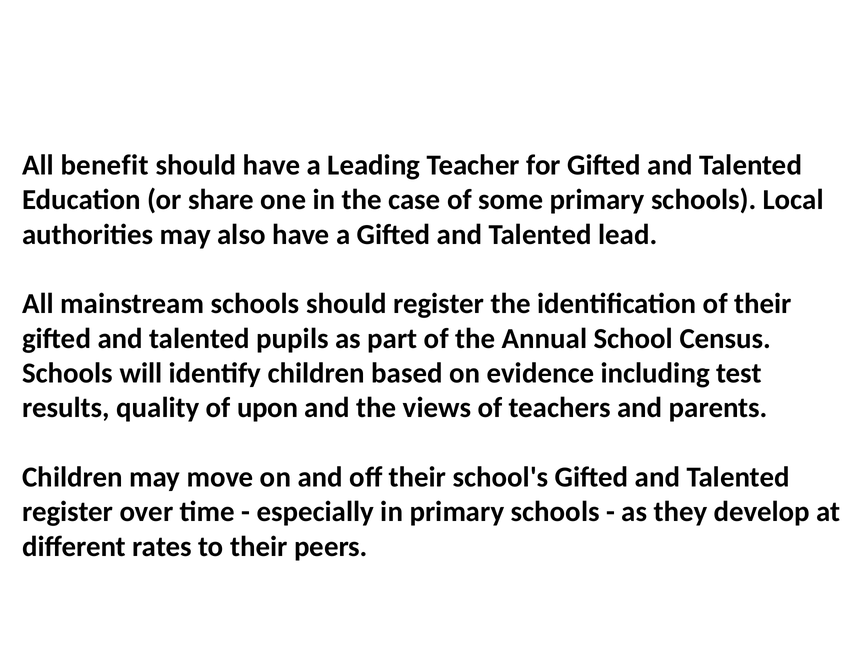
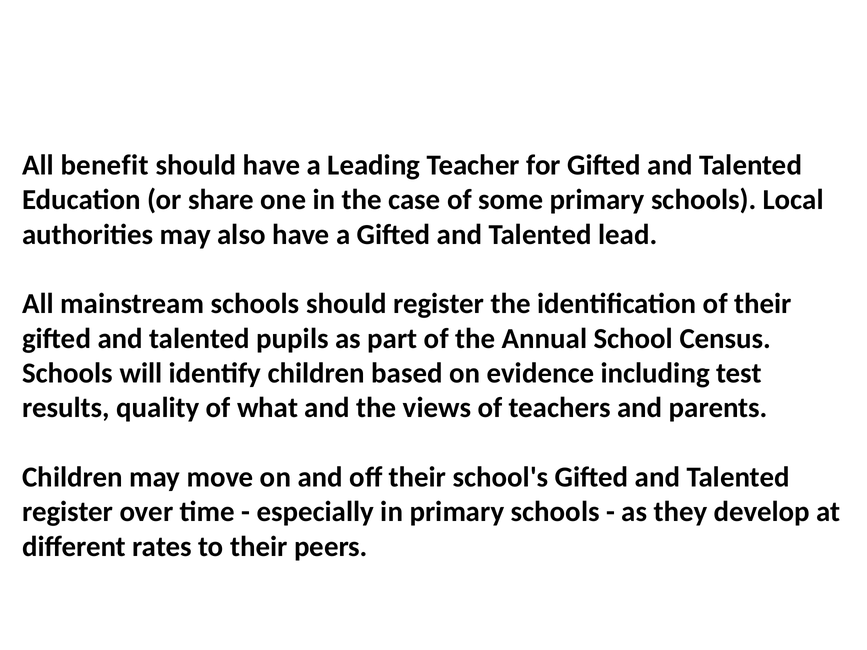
upon: upon -> what
